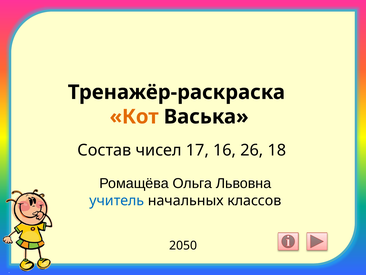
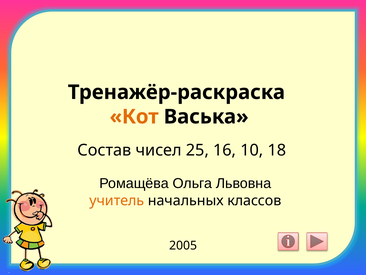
17: 17 -> 25
26: 26 -> 10
учитель colour: blue -> orange
2050: 2050 -> 2005
